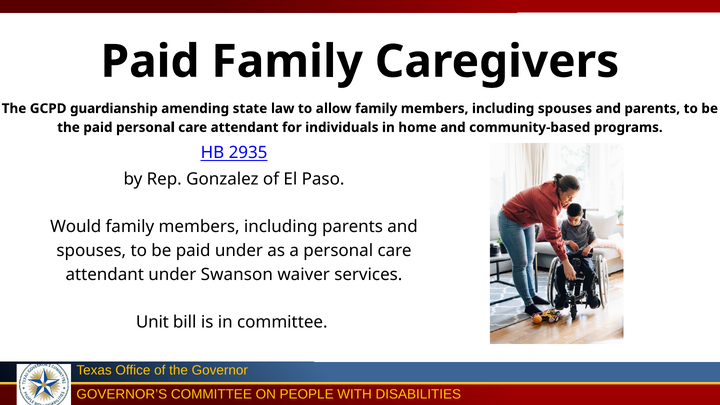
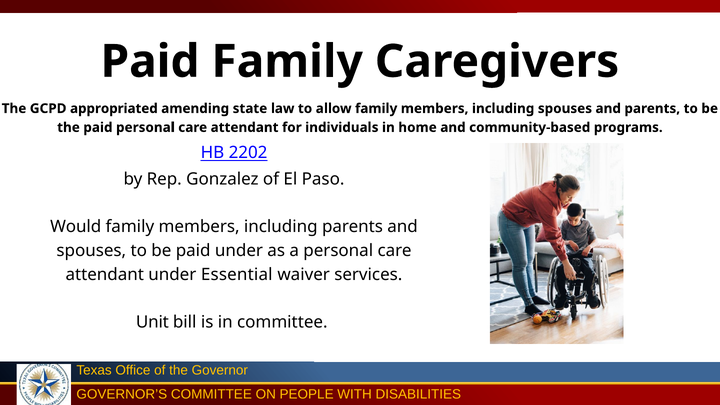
guardianship: guardianship -> appropriated
2935: 2935 -> 2202
Swanson: Swanson -> Essential
